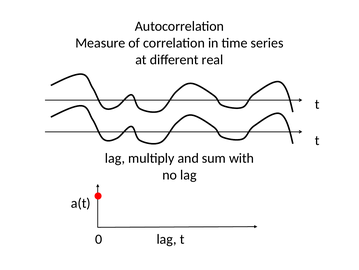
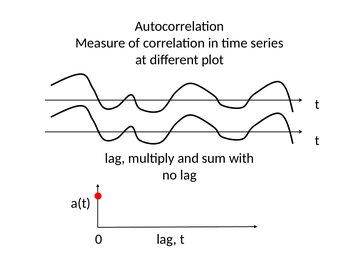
real: real -> plot
